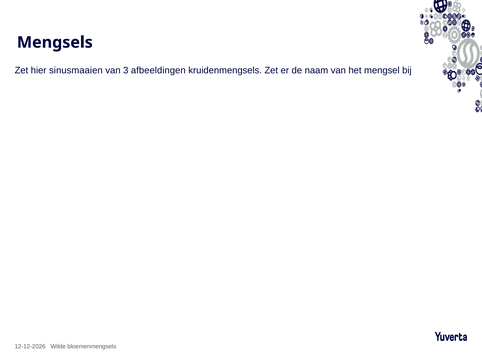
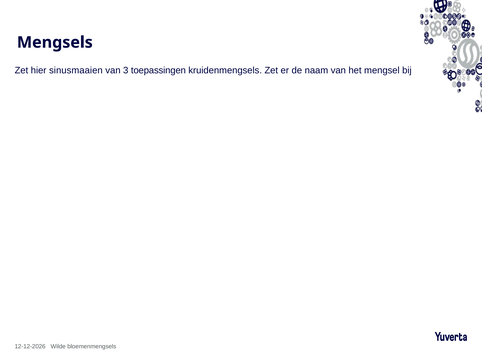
afbeeldingen: afbeeldingen -> toepassingen
